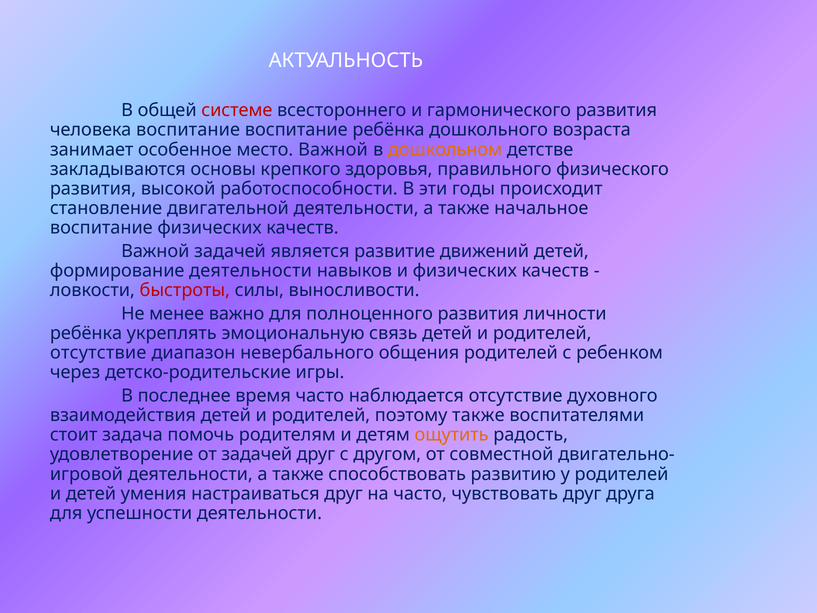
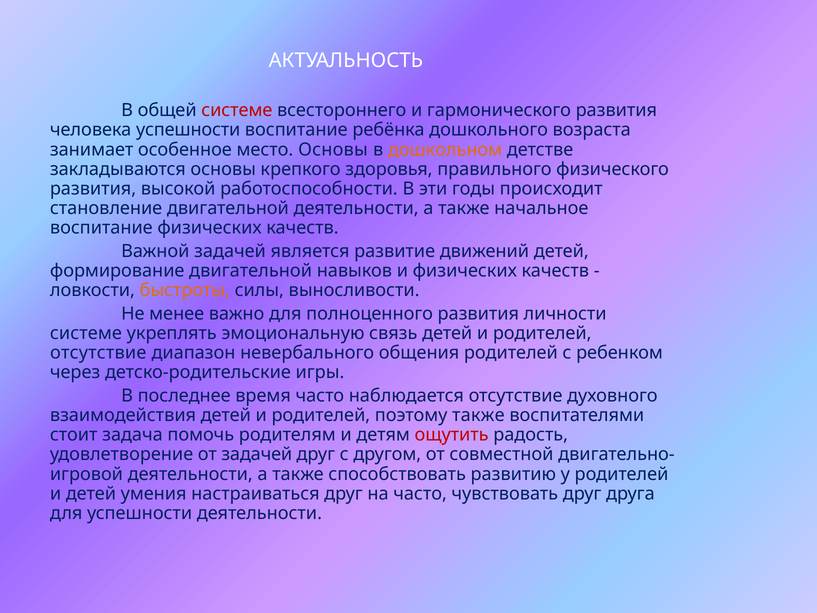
человека воспитание: воспитание -> успешности
место Важной: Важной -> Основы
формирование деятельности: деятельности -> двигательной
быстроты colour: red -> orange
ребёнка at (86, 333): ребёнка -> системе
ощутить colour: orange -> red
